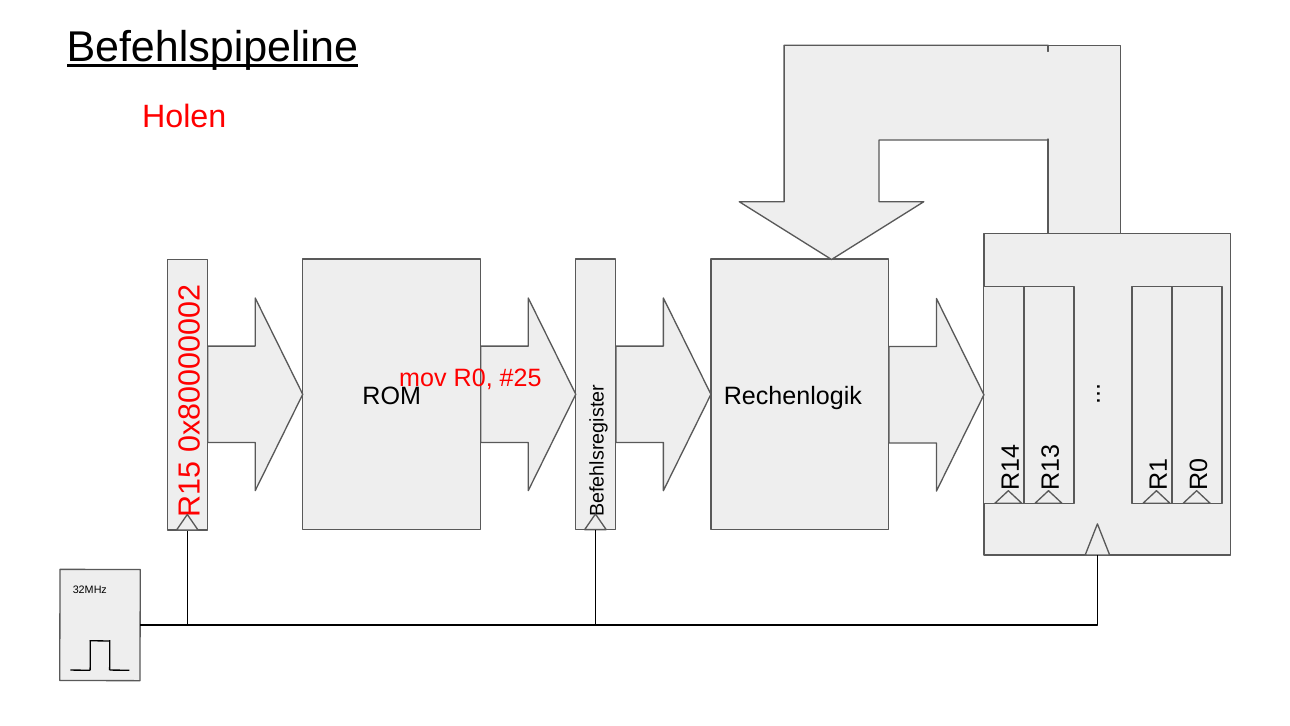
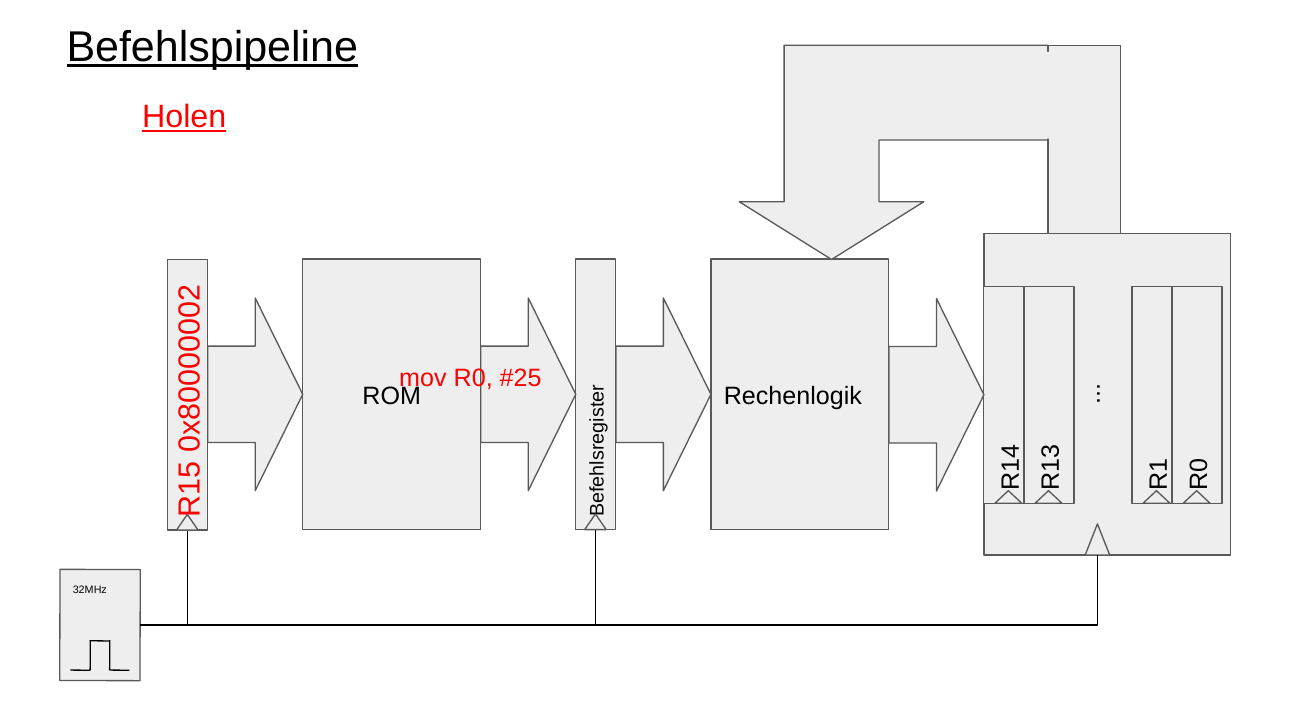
Holen underline: none -> present
